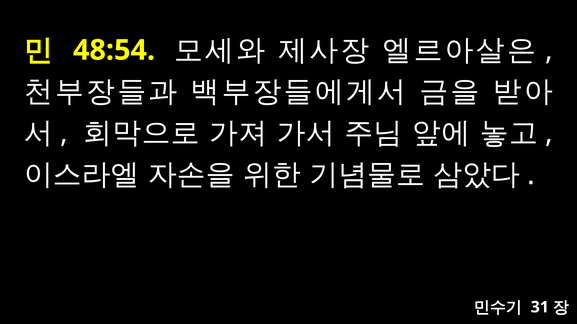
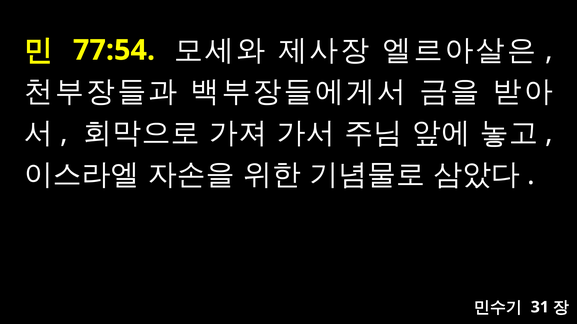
48:54: 48:54 -> 77:54
